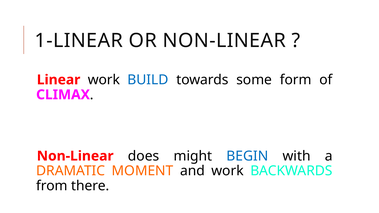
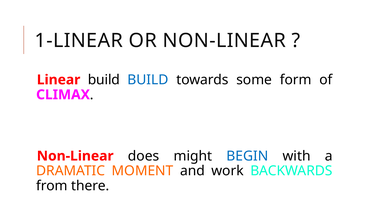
Linear work: work -> build
